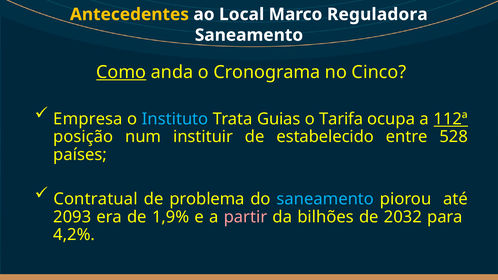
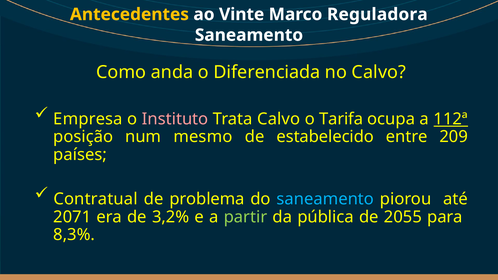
Local: Local -> Vinte
Como underline: present -> none
Cronograma: Cronograma -> Diferenciada
no Cinco: Cinco -> Calvo
Instituto colour: light blue -> pink
Trata Guias: Guias -> Calvo
instituir: instituir -> mesmo
528: 528 -> 209
2093: 2093 -> 2071
1,9%: 1,9% -> 3,2%
partir colour: pink -> light green
bilhões: bilhões -> pública
2032: 2032 -> 2055
4,2%: 4,2% -> 8,3%
